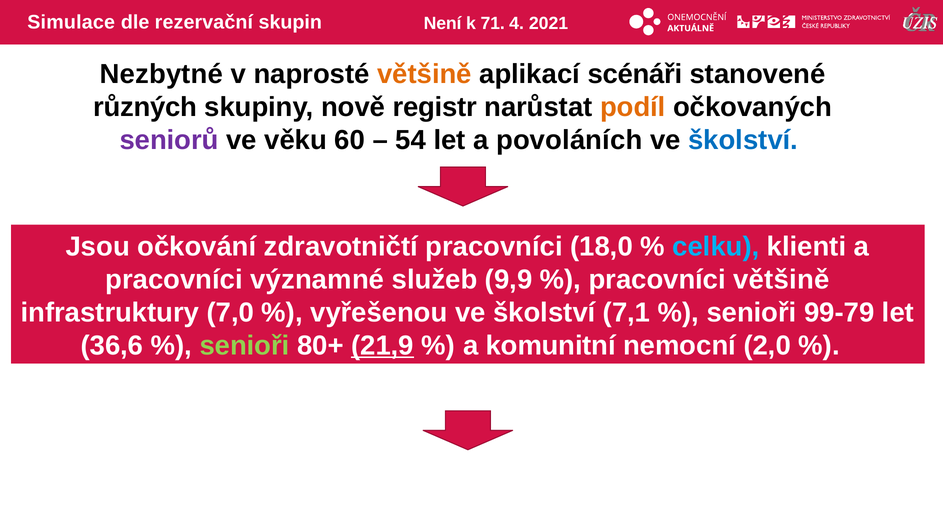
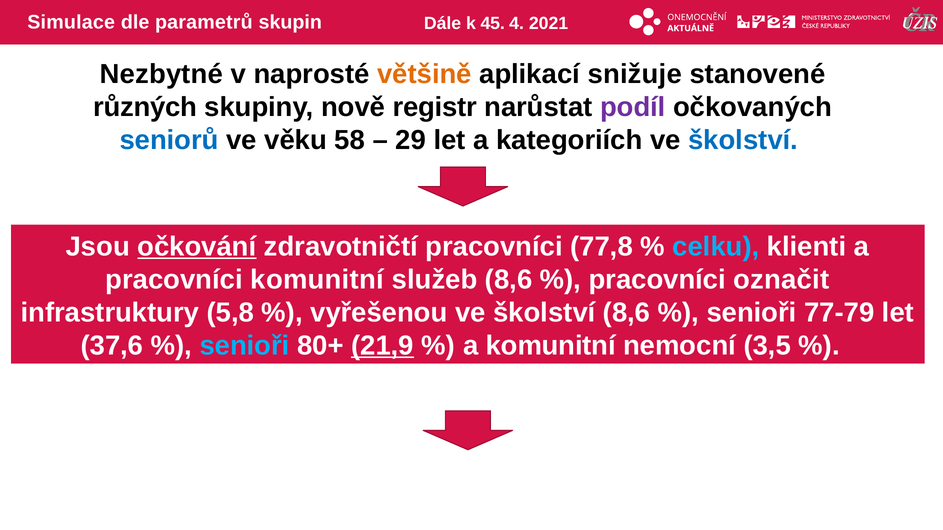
rezervační: rezervační -> parametrů
Není: Není -> Dále
71: 71 -> 45
scénáři: scénáři -> snižuje
podíl colour: orange -> purple
seniorů colour: purple -> blue
60: 60 -> 58
54: 54 -> 29
povoláních: povoláních -> kategoriích
očkování underline: none -> present
18,0: 18,0 -> 77,8
pracovníci významné: významné -> komunitní
služeb 9,9: 9,9 -> 8,6
pracovníci většině: většině -> označit
7,0: 7,0 -> 5,8
školství 7,1: 7,1 -> 8,6
99-79: 99-79 -> 77-79
36,6: 36,6 -> 37,6
senioři at (245, 346) colour: light green -> light blue
2,0: 2,0 -> 3,5
